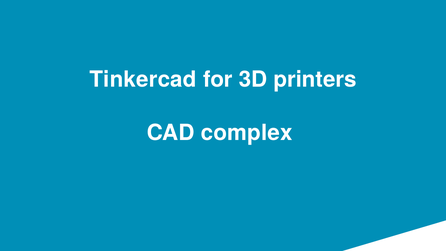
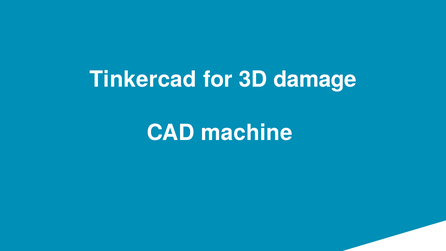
printers: printers -> damage
complex: complex -> machine
